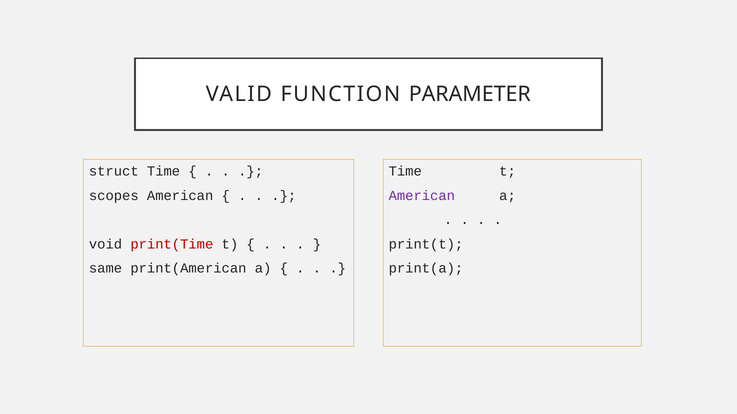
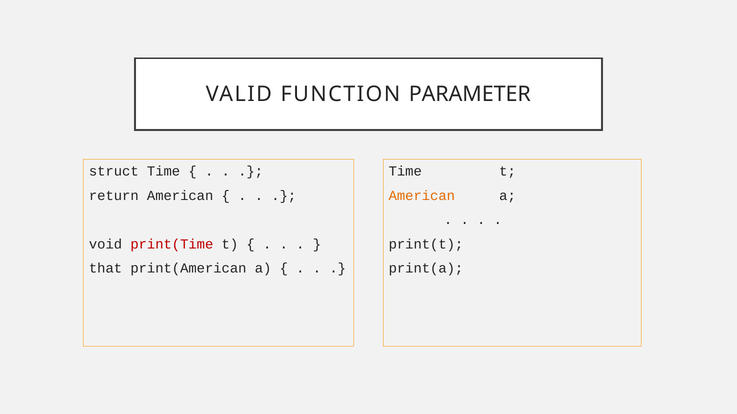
scopes: scopes -> return
American at (422, 196) colour: purple -> orange
same: same -> that
